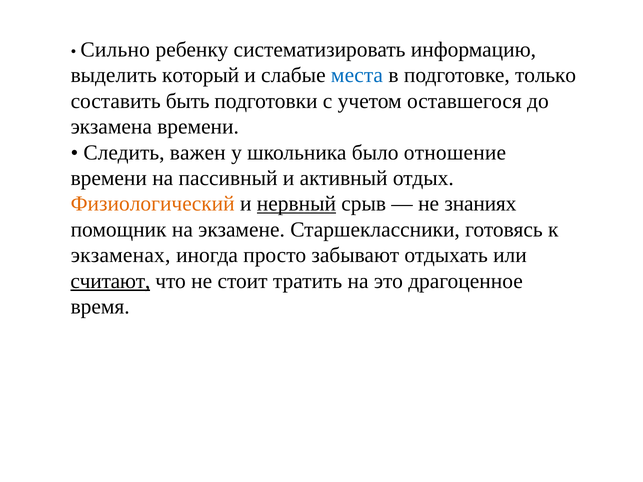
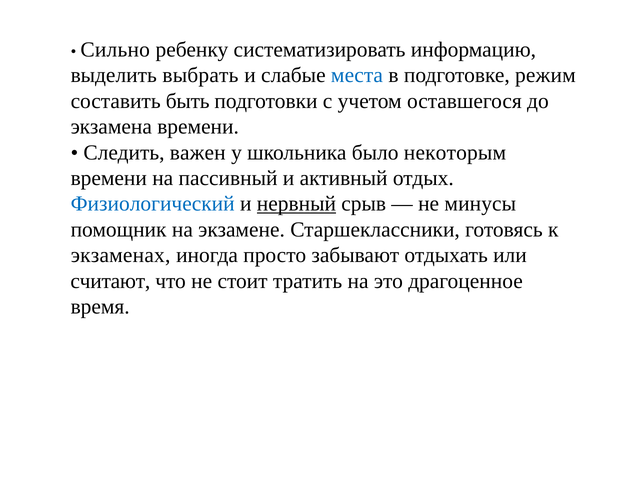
который: который -> выбрать
только: только -> режим
отношение: отношение -> некоторым
Физиологический colour: orange -> blue
знаниях: знаниях -> минусы
считают underline: present -> none
